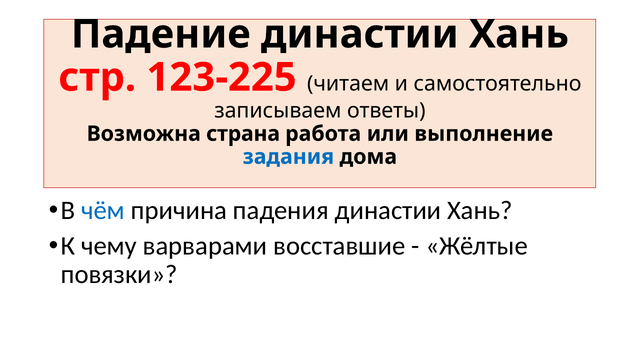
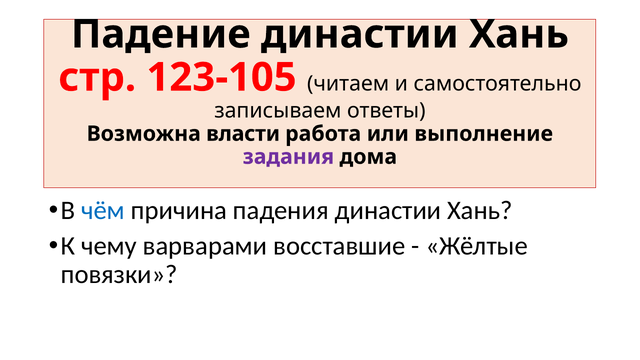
123-225: 123-225 -> 123-105
страна: страна -> власти
задания colour: blue -> purple
